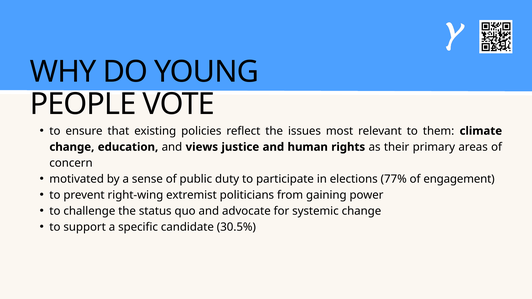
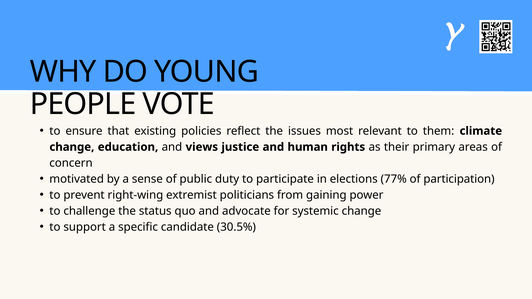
engagement: engagement -> participation
